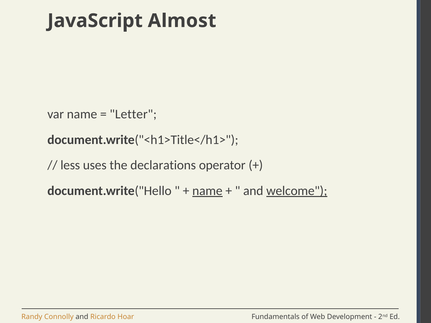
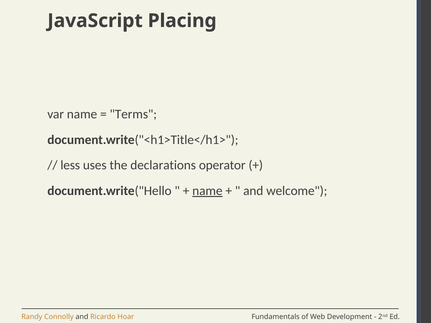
Almost: Almost -> Placing
Letter: Letter -> Terms
welcome underline: present -> none
